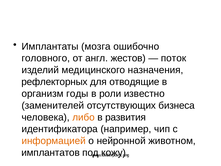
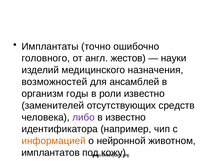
мозга: мозга -> точно
поток: поток -> науки
рефлекторных: рефлекторных -> возможностей
отводящие: отводящие -> ансамблей
бизнеса: бизнеса -> средств
либо colour: orange -> purple
в развития: развития -> известно
